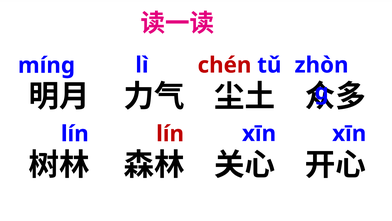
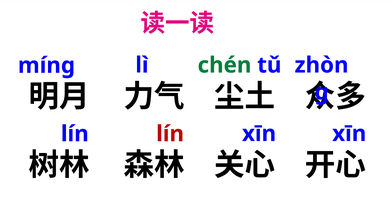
chén colour: red -> green
